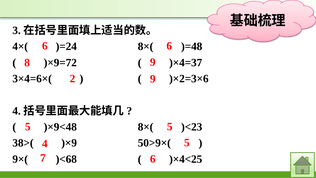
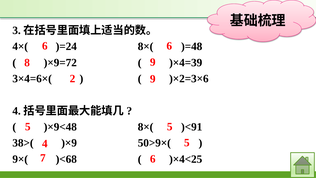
)×4=37: )×4=37 -> )×4=39
)<23: )<23 -> )<91
